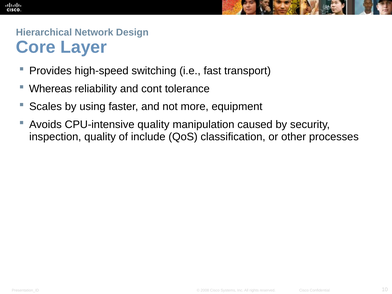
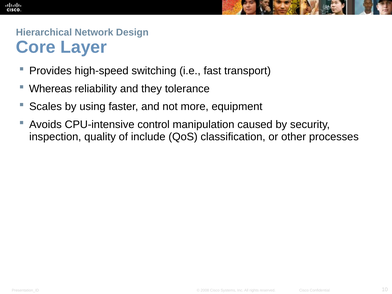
cont: cont -> they
CPU-intensive quality: quality -> control
